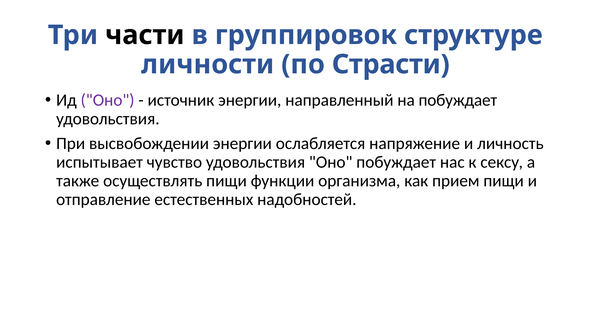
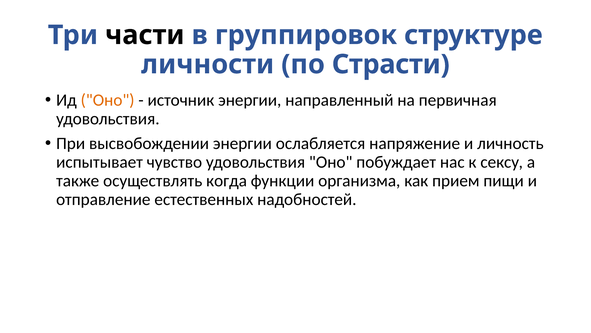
Оно at (108, 100) colour: purple -> orange
на побуждает: побуждает -> первичная
осуществлять пищи: пищи -> когда
